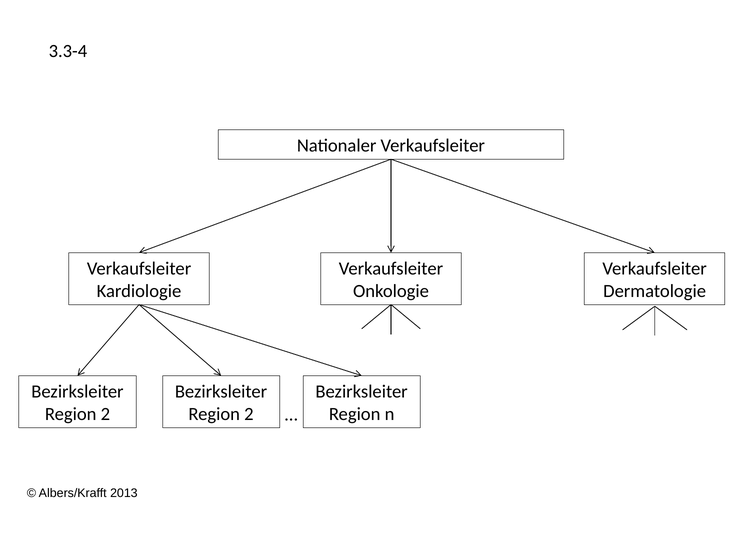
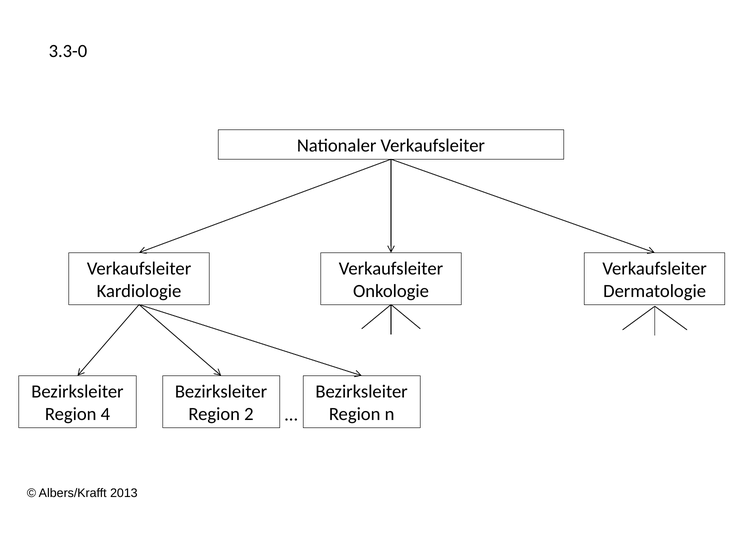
3.3-4: 3.3-4 -> 3.3-0
2 at (105, 414): 2 -> 4
